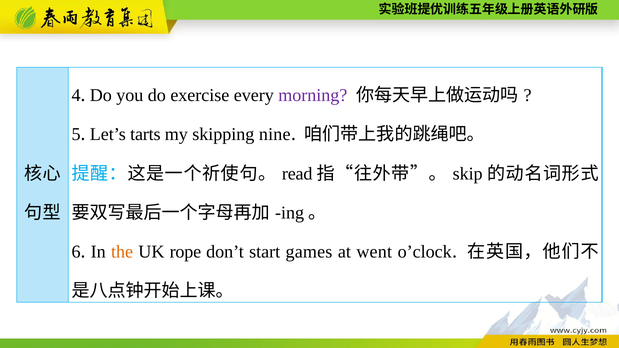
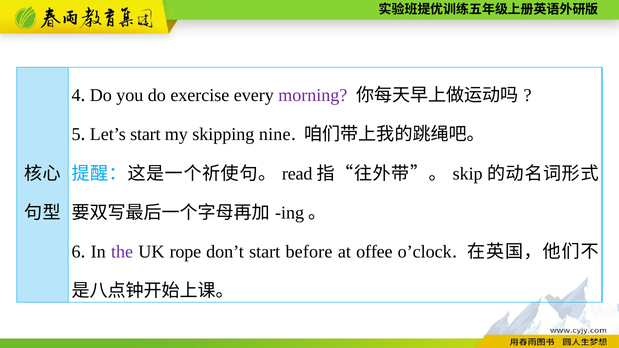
Let’s tarts: tarts -> start
the colour: orange -> purple
games: games -> before
went: went -> offee
